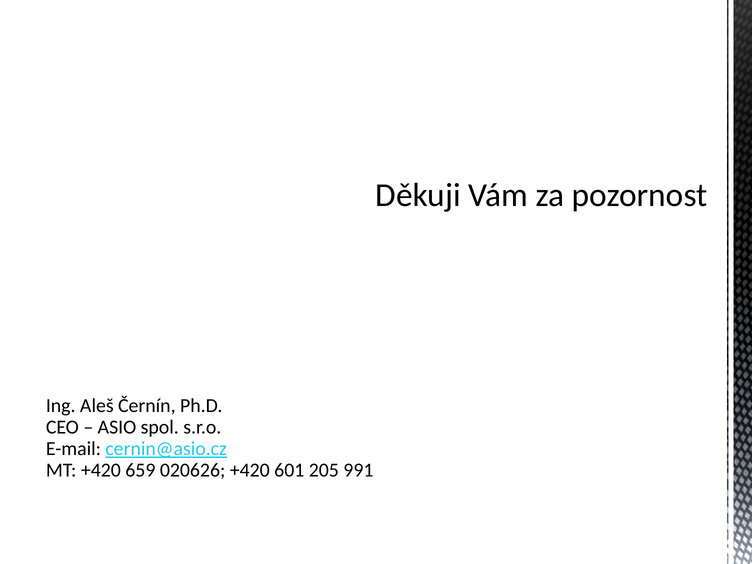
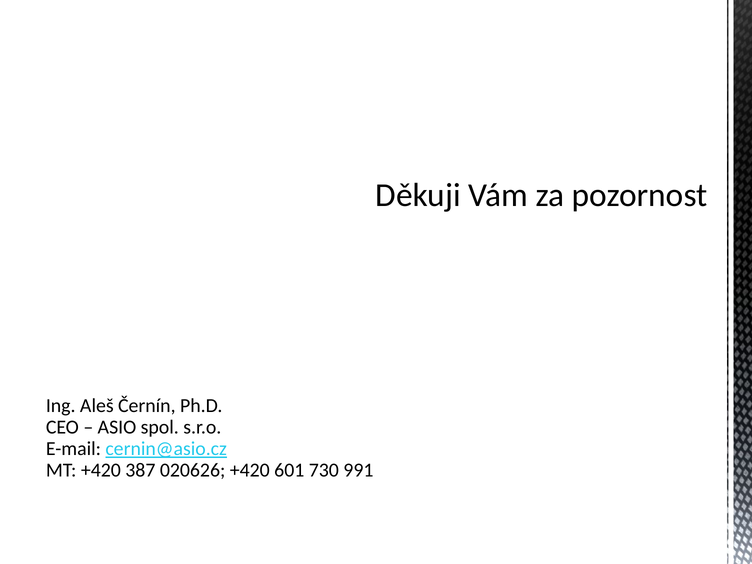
659: 659 -> 387
205: 205 -> 730
